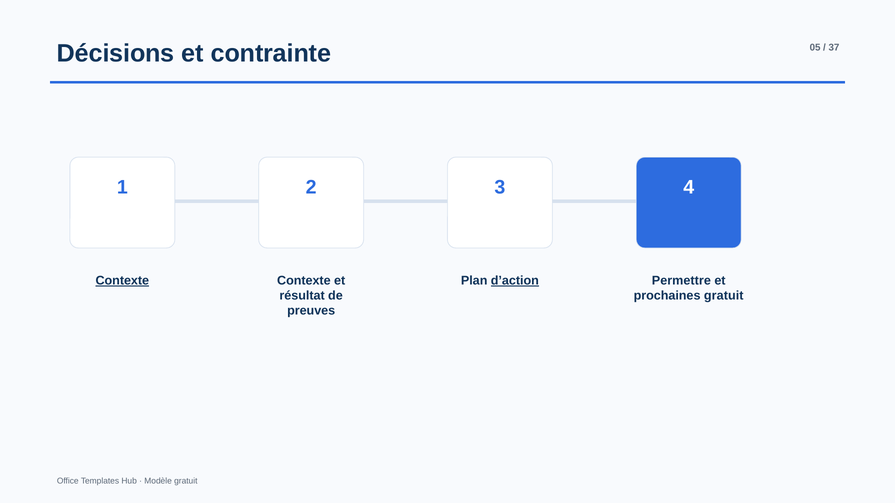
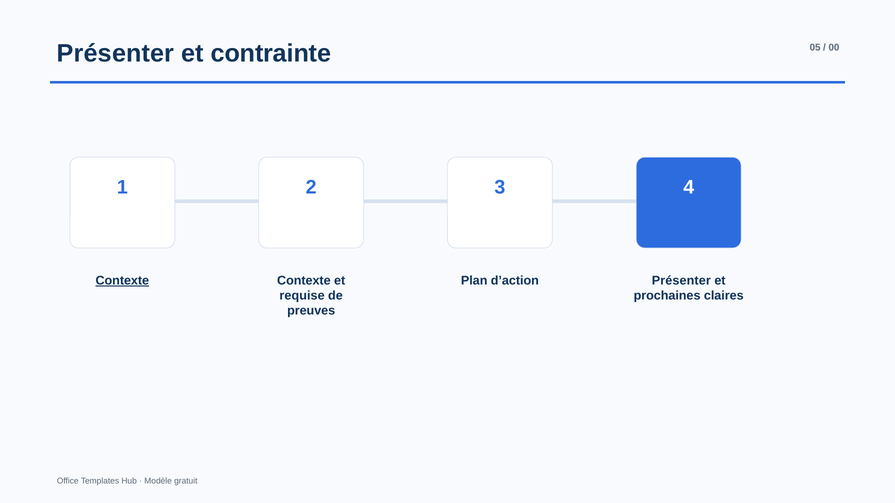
Décisions at (116, 54): Décisions -> Présenter
37: 37 -> 00
d’action underline: present -> none
Permettre at (681, 281): Permettre -> Présenter
résultat: résultat -> requise
prochaines gratuit: gratuit -> claires
